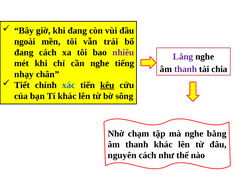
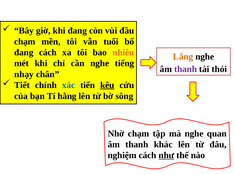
ngoài at (25, 42): ngoài -> chạm
trái: trái -> tuổi
nhiêu colour: purple -> orange
Lắng colour: purple -> orange
chia: chia -> thói
Tí khác: khác -> hằng
bằng: bằng -> quan
nguyên: nguyên -> nghiệm
như underline: none -> present
